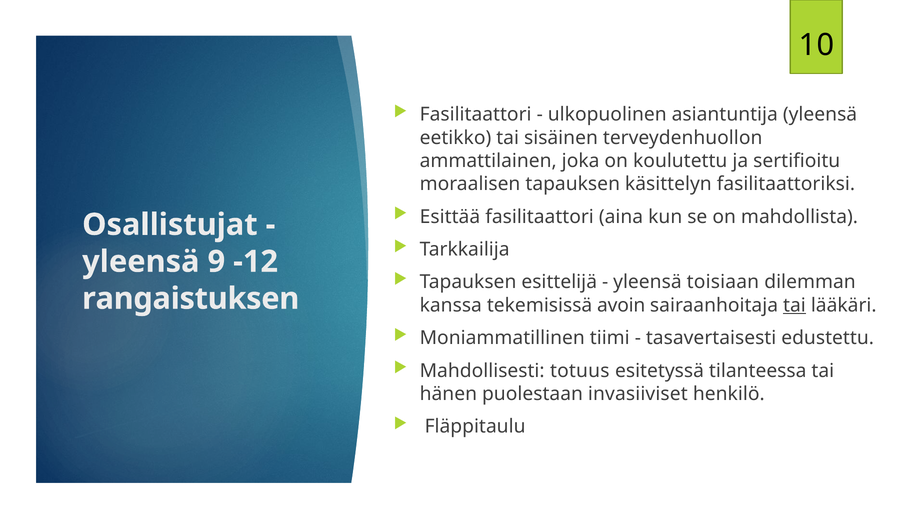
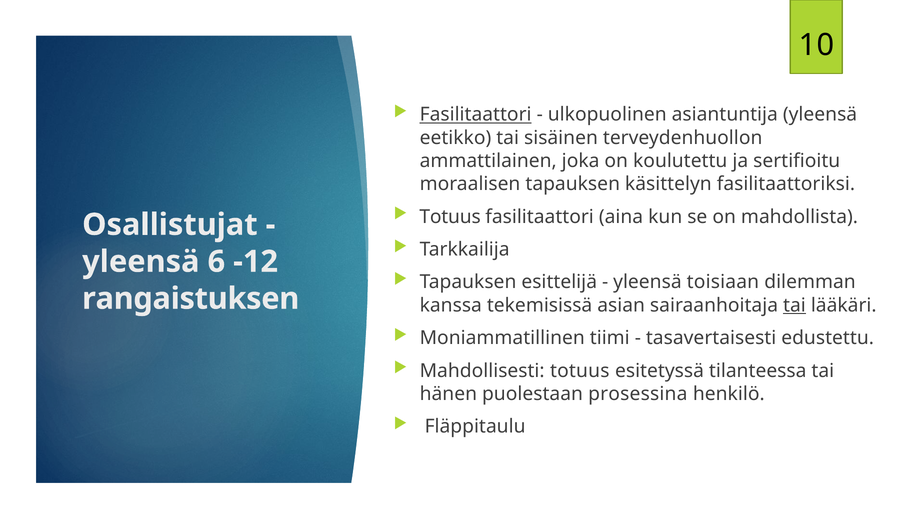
Fasilitaattori at (476, 115) underline: none -> present
Esittää at (450, 217): Esittää -> Totuus
9: 9 -> 6
avoin: avoin -> asian
invasiiviset: invasiiviset -> prosessina
